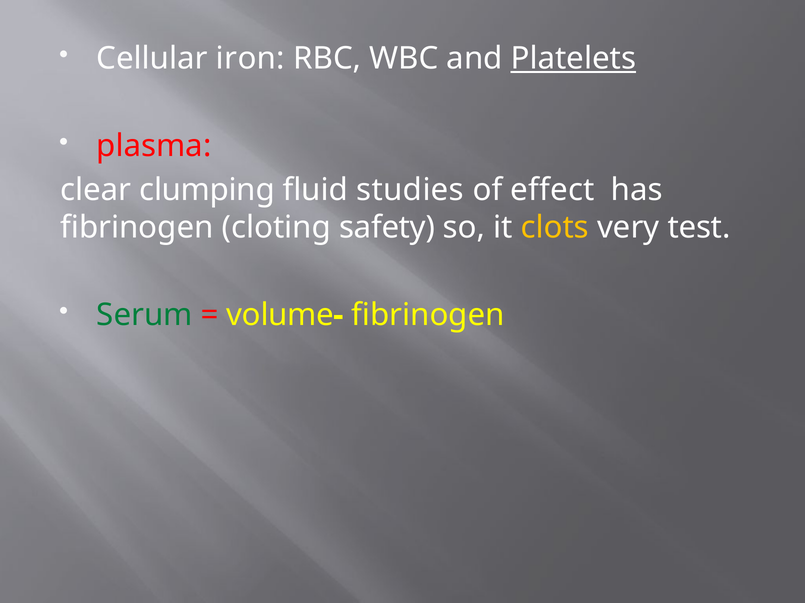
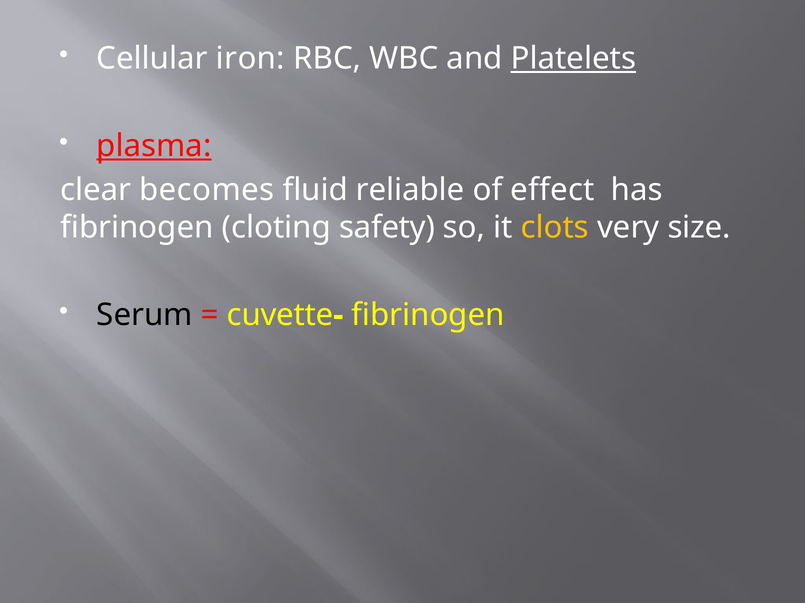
plasma underline: none -> present
clumping: clumping -> becomes
studies: studies -> reliable
test: test -> size
Serum colour: green -> black
volume: volume -> cuvette
